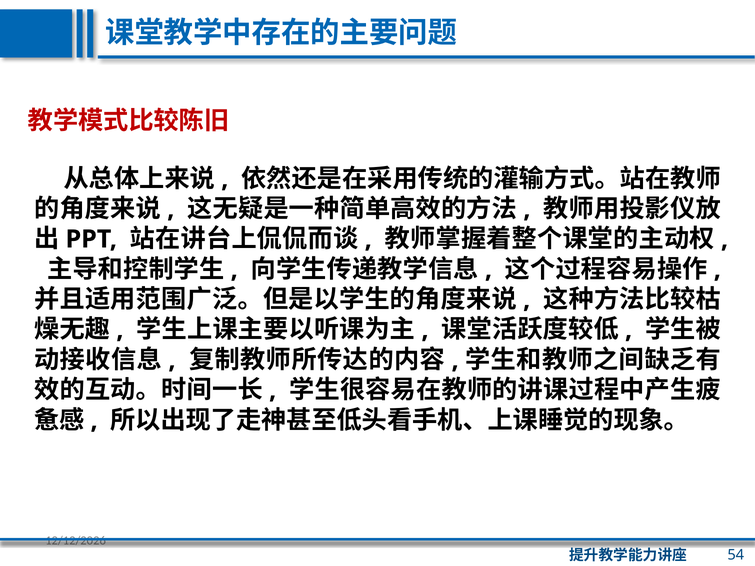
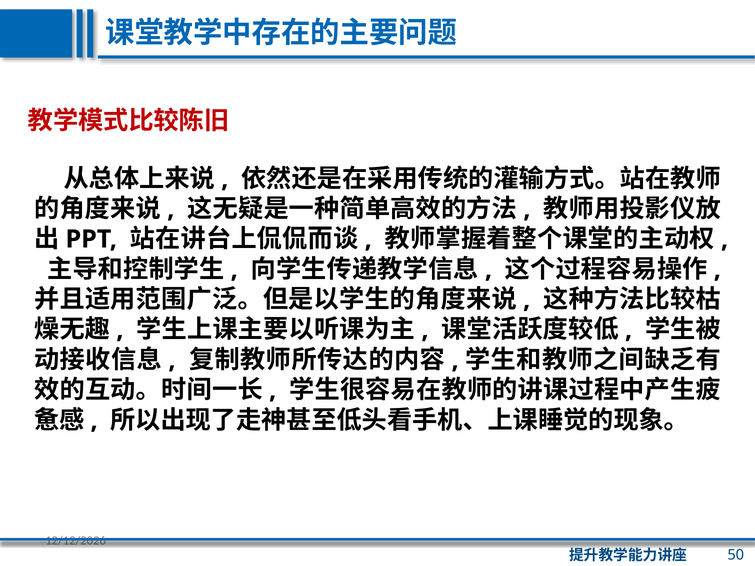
54: 54 -> 50
